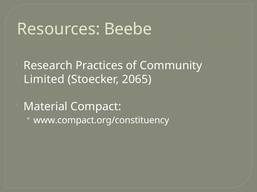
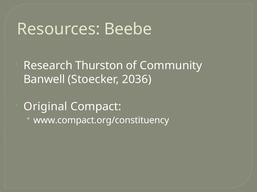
Practices: Practices -> Thurston
Limited: Limited -> Banwell
2065: 2065 -> 2036
Material: Material -> Original
